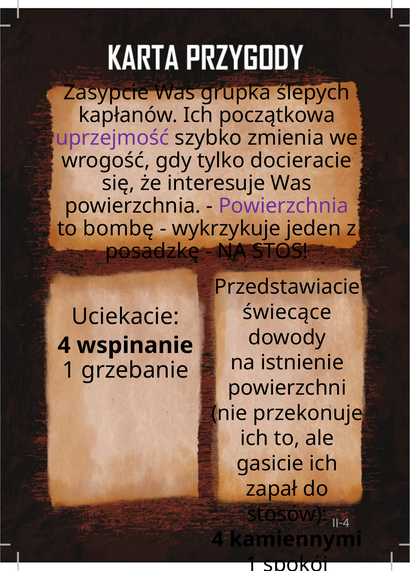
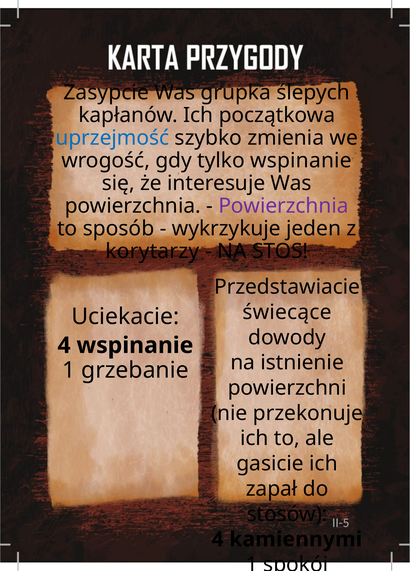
uprzejmość colour: purple -> blue
tylko docieracie: docieracie -> wspinanie
bombę: bombę -> sposób
posadzkę: posadzkę -> korytarzy
II-4: II-4 -> II-5
